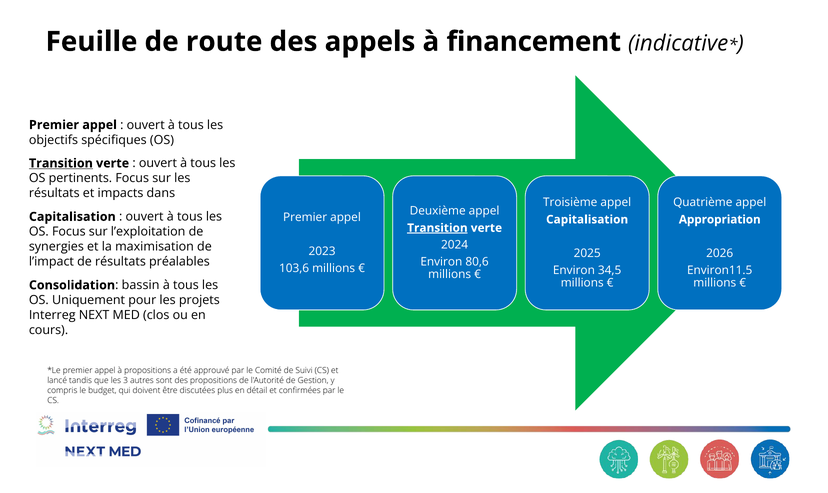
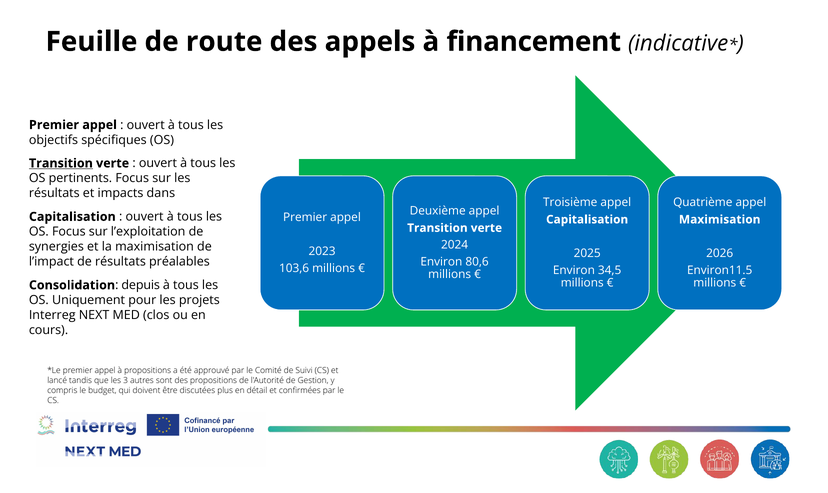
Appropriation at (720, 219): Appropriation -> Maximisation
Transition at (437, 228) underline: present -> none
bassin: bassin -> depuis
